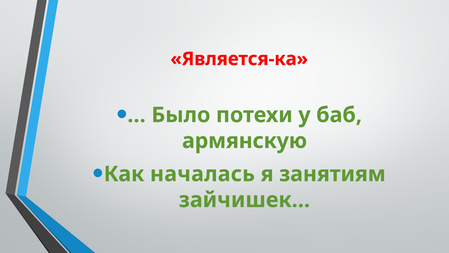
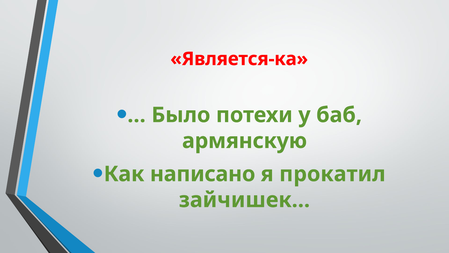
началась: началась -> написано
занятиям: занятиям -> прокатил
